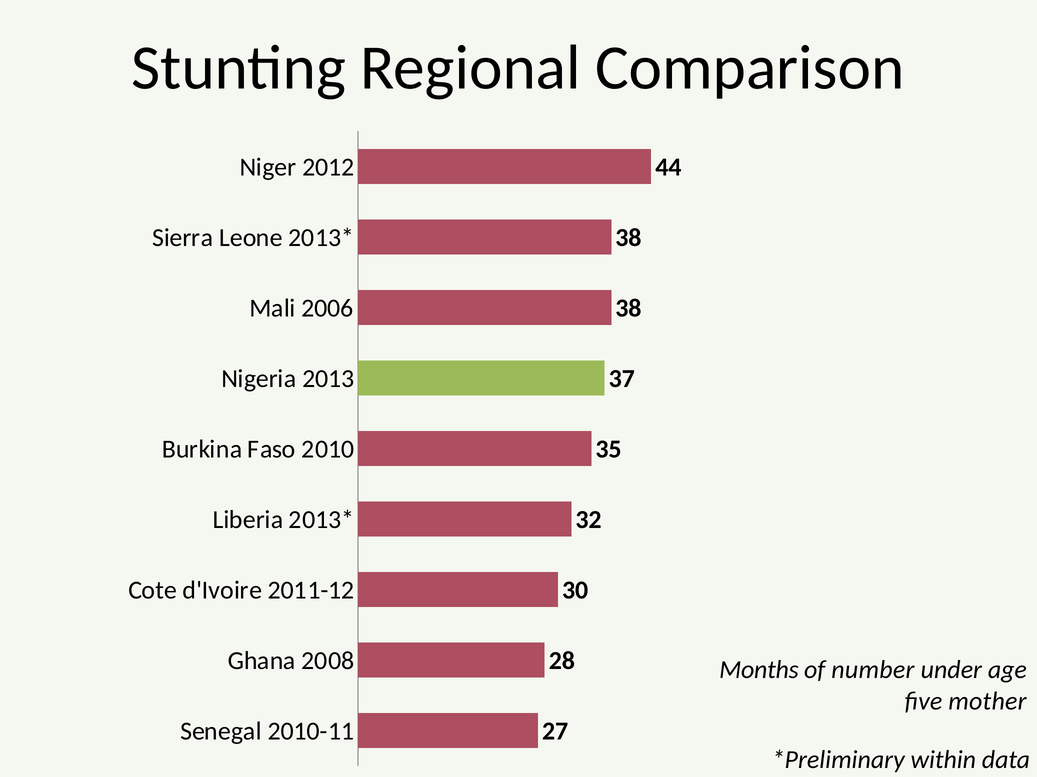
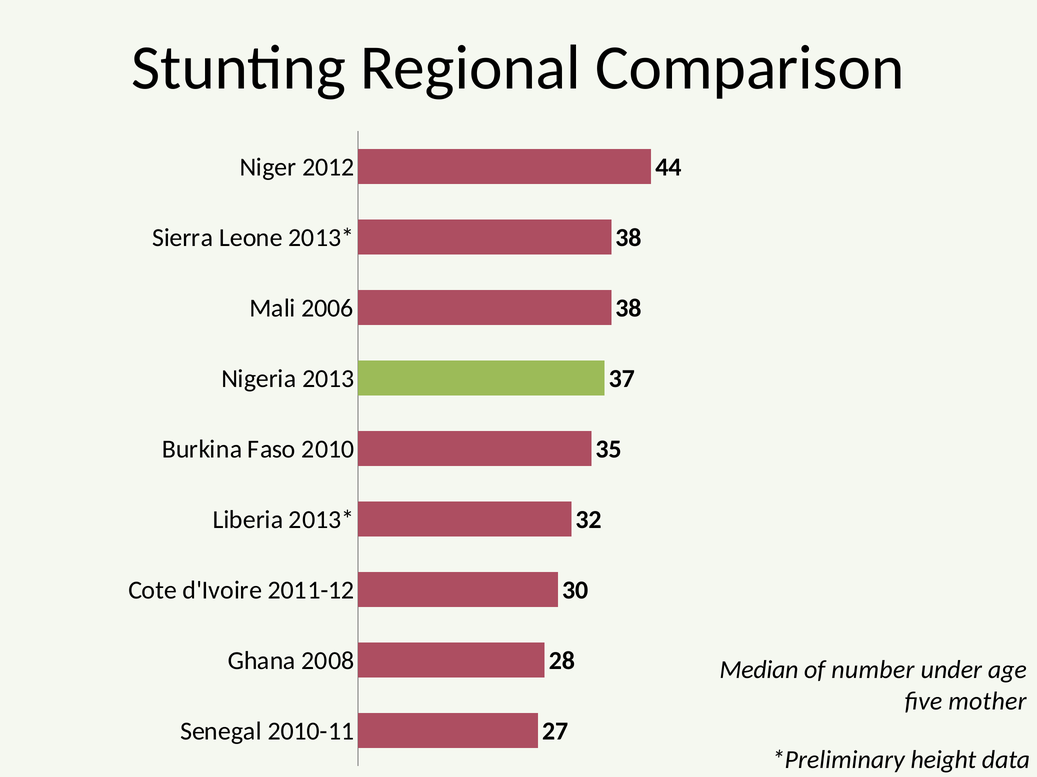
Months: Months -> Median
within: within -> height
